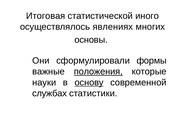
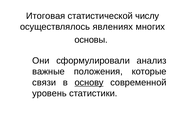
иного: иного -> числу
формы: формы -> анализ
положения underline: present -> none
науки: науки -> связи
службах: службах -> уровень
